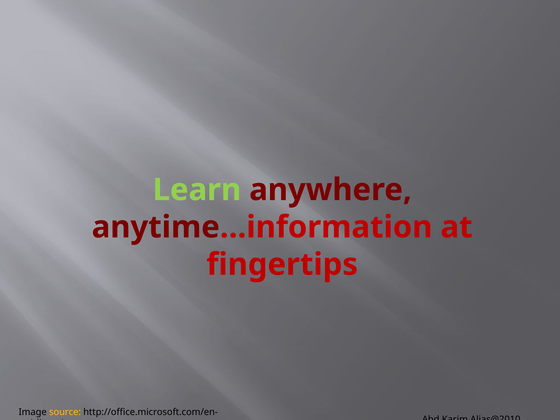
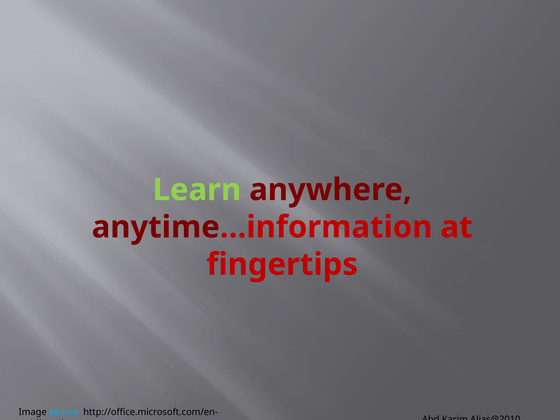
source colour: yellow -> light blue
